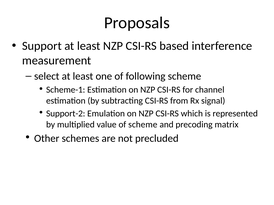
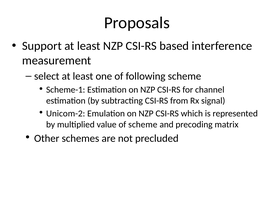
Support-2: Support-2 -> Unicom-2
